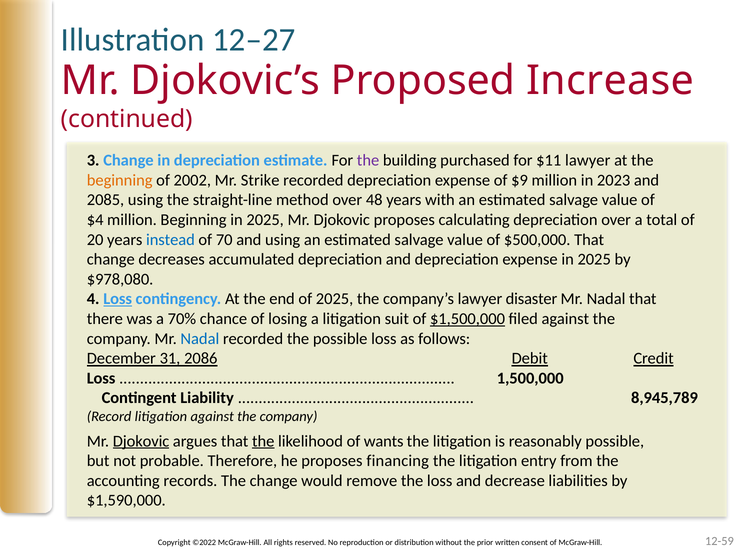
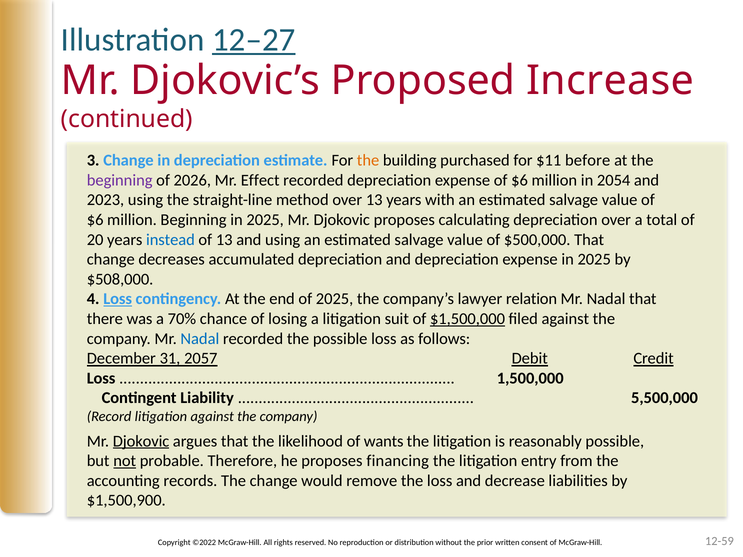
12–27 underline: none -> present
the at (368, 161) colour: purple -> orange
$11 lawyer: lawyer -> before
beginning at (120, 180) colour: orange -> purple
2002: 2002 -> 2026
Strike: Strike -> Effect
expense of $9: $9 -> $6
2023: 2023 -> 2054
2085: 2085 -> 2023
over 48: 48 -> 13
$4 at (95, 220): $4 -> $6
of 70: 70 -> 13
$978,080: $978,080 -> $508,000
disaster: disaster -> relation
2086: 2086 -> 2057
8,945,789: 8,945,789 -> 5,500,000
the at (263, 441) underline: present -> none
not underline: none -> present
$1,590,000: $1,590,000 -> $1,500,900
